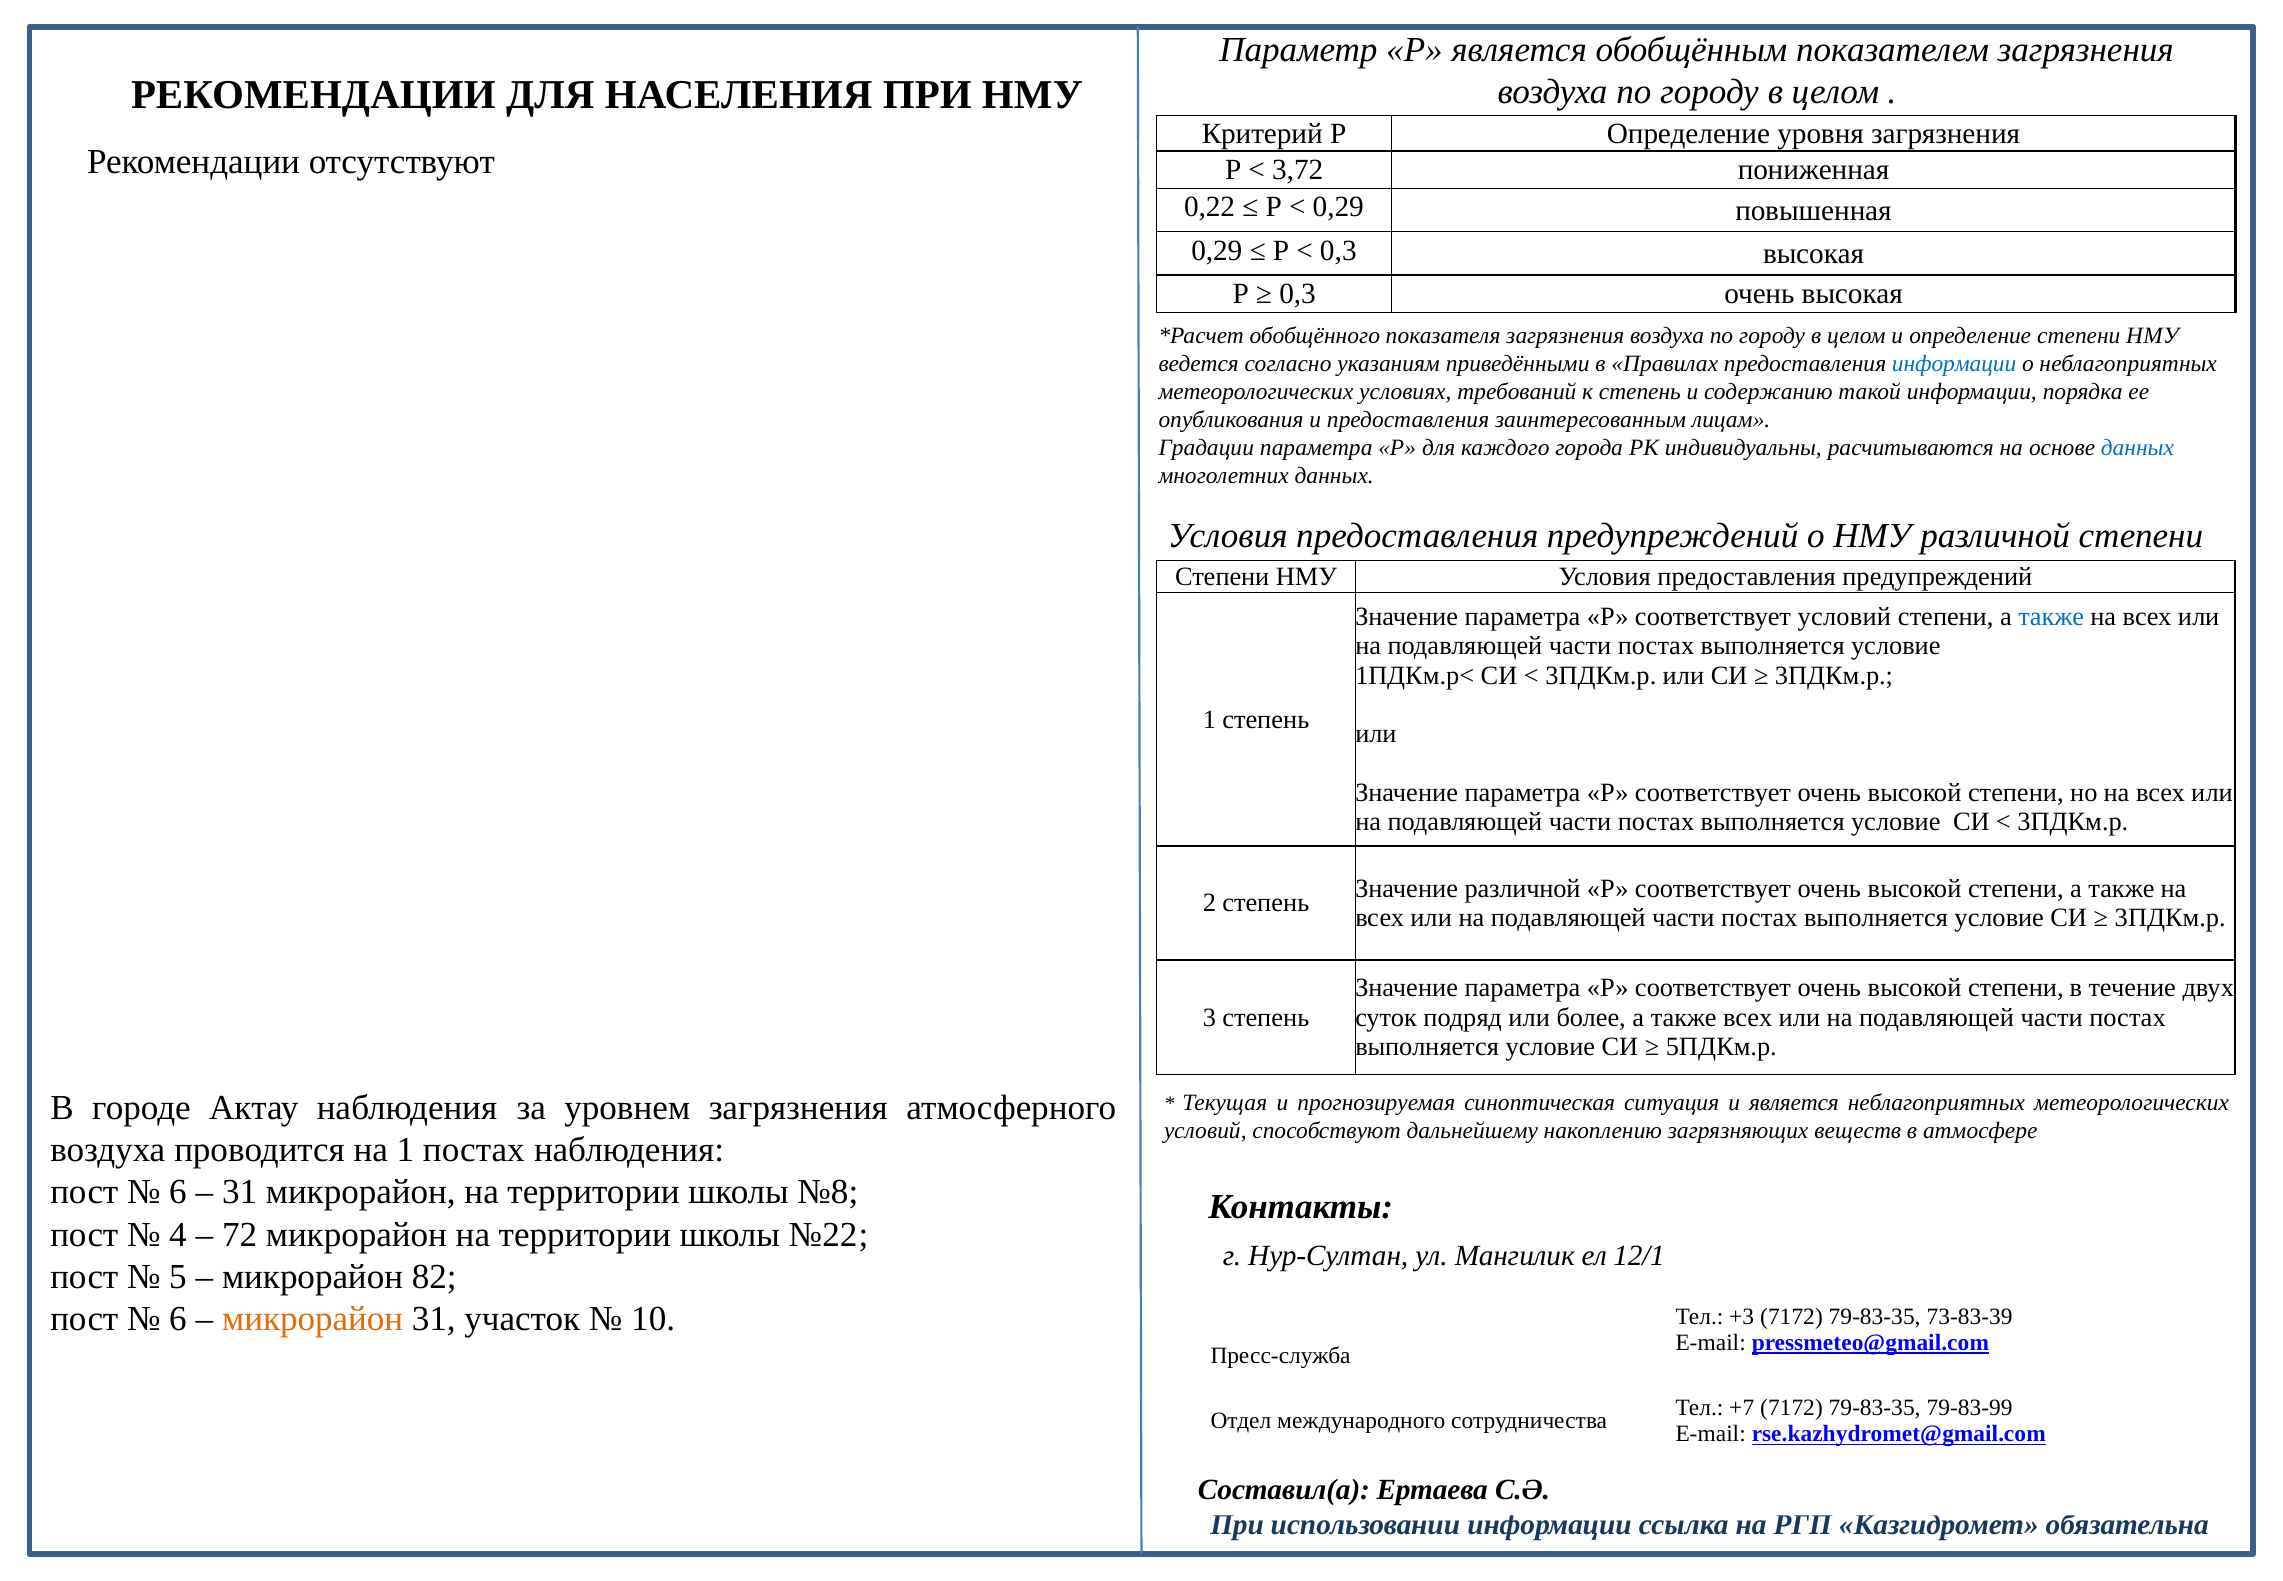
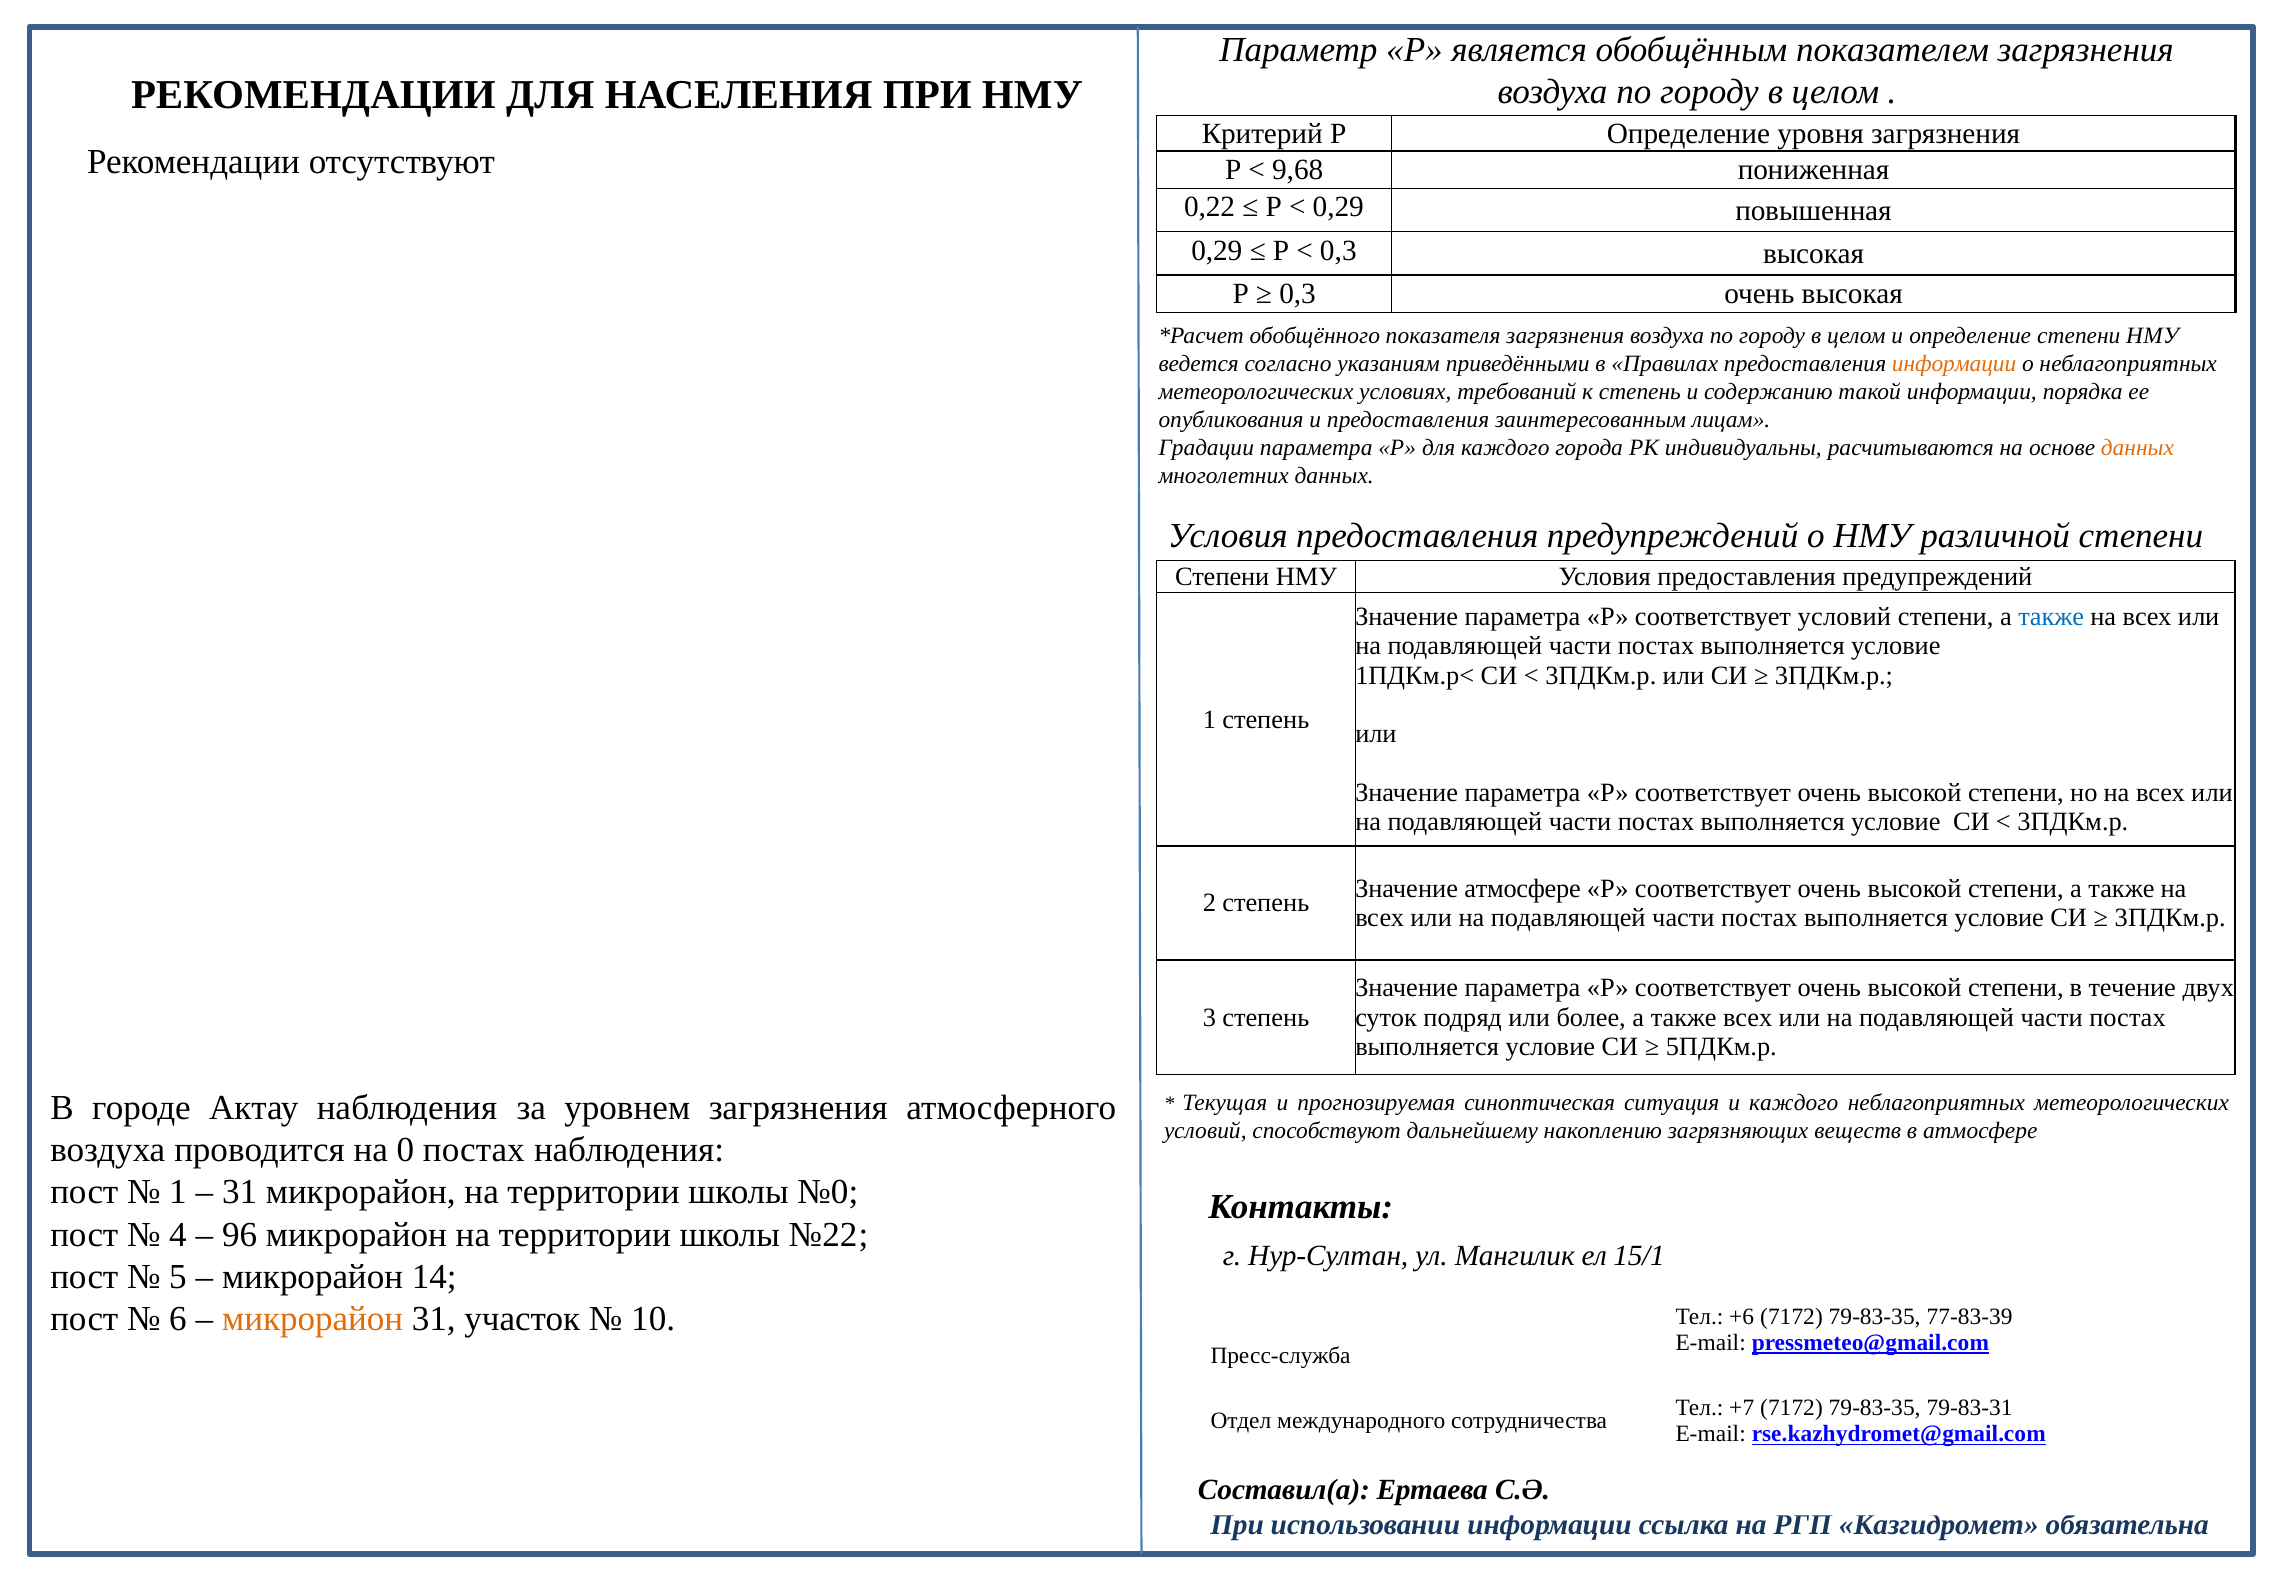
3,72: 3,72 -> 9,68
информации at (1954, 363) colour: blue -> orange
данных at (2137, 448) colour: blue -> orange
Значение различной: различной -> атмосфере
и является: является -> каждого
на 1: 1 -> 0
6 at (178, 1192): 6 -> 1
№8: №8 -> №0
72: 72 -> 96
12/1: 12/1 -> 15/1
82: 82 -> 14
+3: +3 -> +6
73-83-39: 73-83-39 -> 77-83-39
79-83-99: 79-83-99 -> 79-83-31
